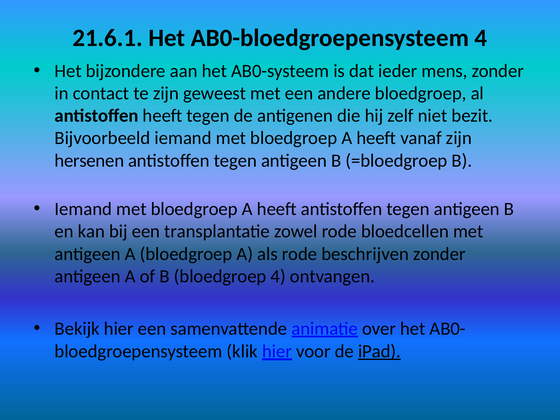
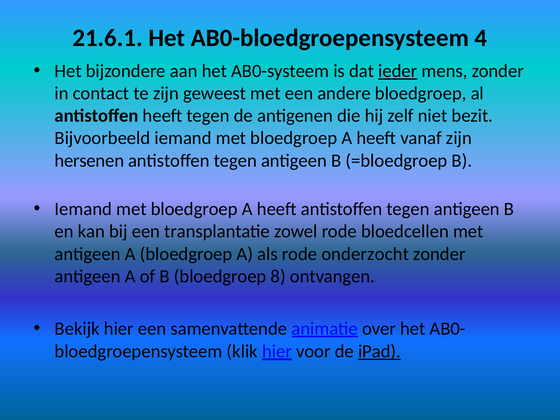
ieder underline: none -> present
beschrijven: beschrijven -> onderzocht
bloedgroep 4: 4 -> 8
